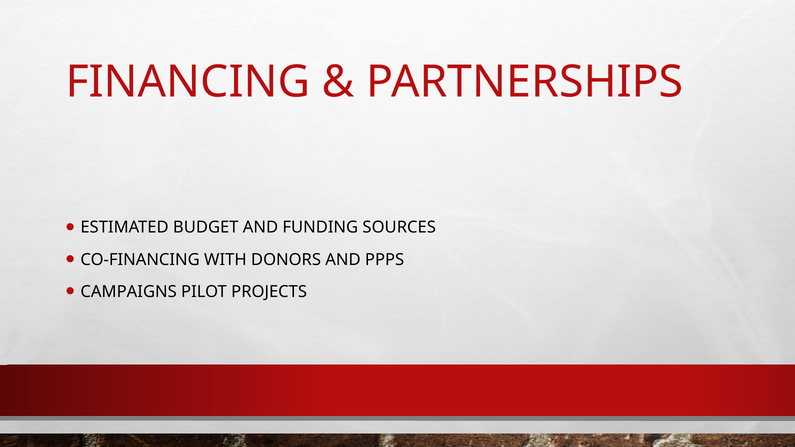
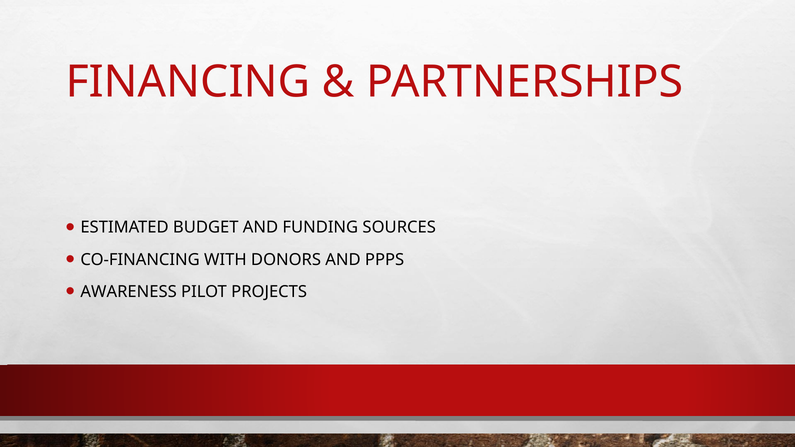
CAMPAIGNS: CAMPAIGNS -> AWARENESS
